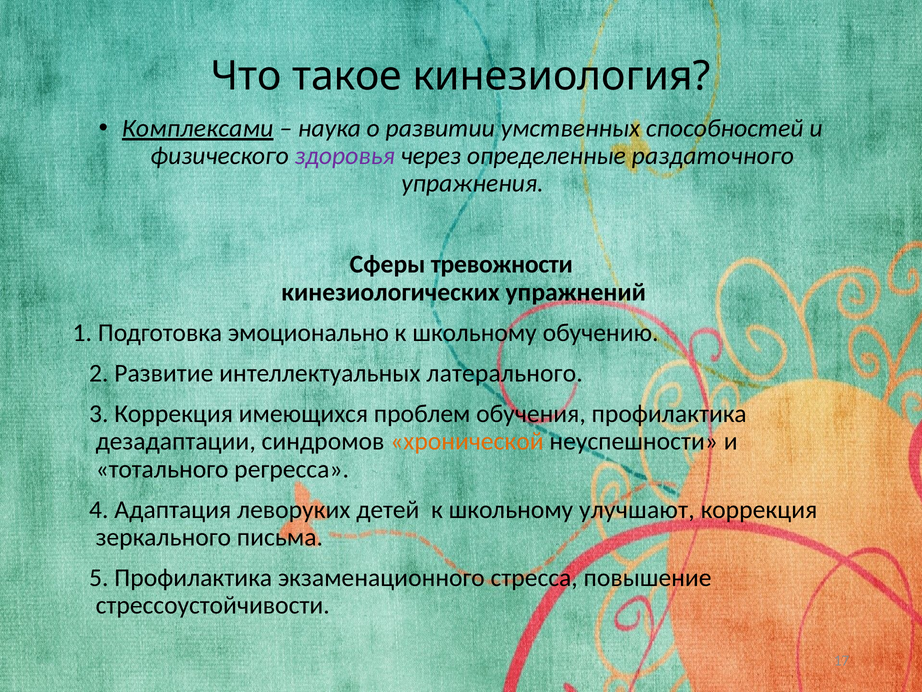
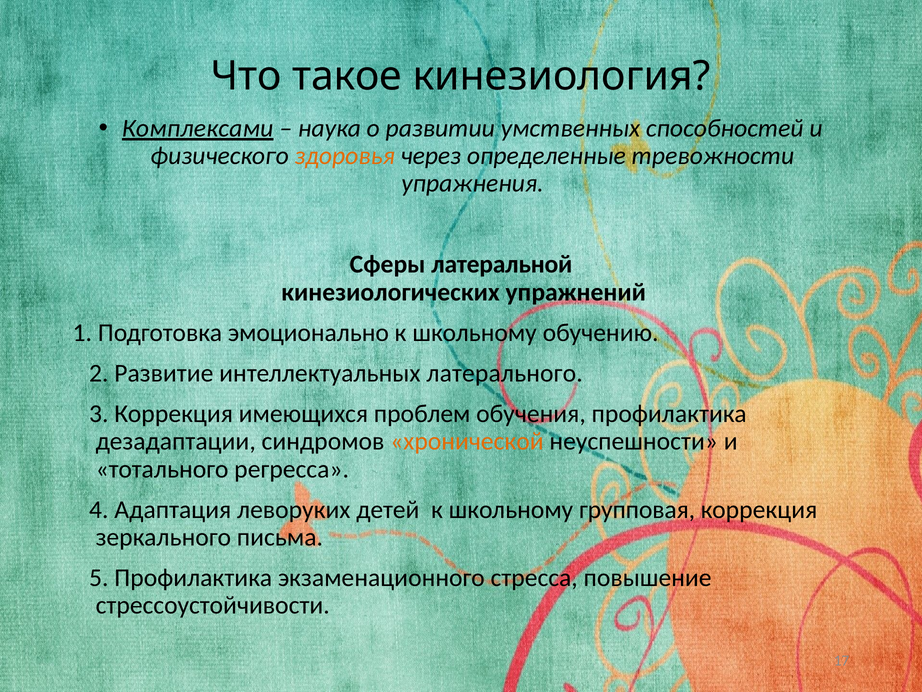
здоровья colour: purple -> orange
раздаточного: раздаточного -> тревожности
тревожности: тревожности -> латеральной
улучшают: улучшают -> групповая
